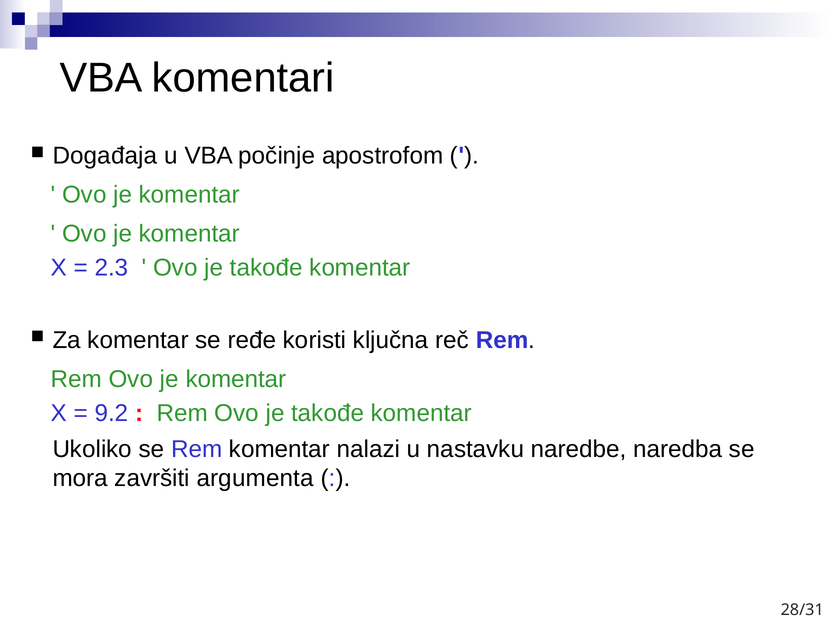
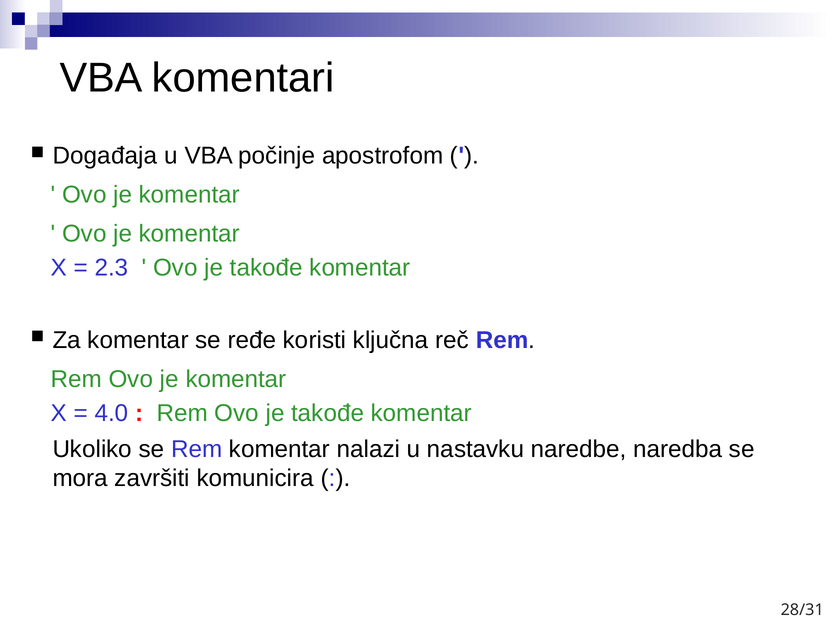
9.2: 9.2 -> 4.0
argumenta: argumenta -> komunicira
